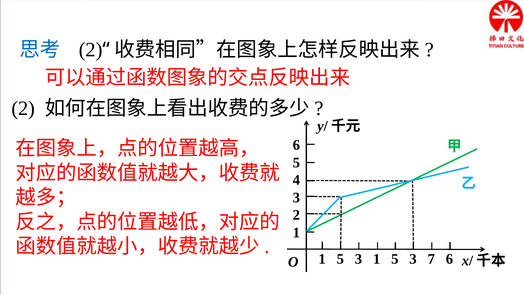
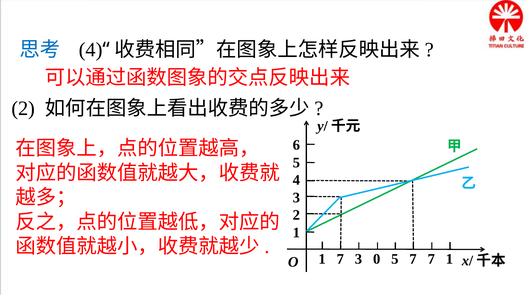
2 at (91, 50): 2 -> 4
5 at (340, 259): 5 -> 7
3 1: 1 -> 0
3 at (413, 259): 3 -> 7
7 6: 6 -> 1
